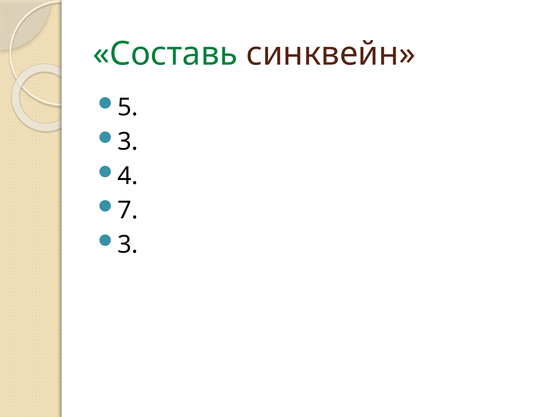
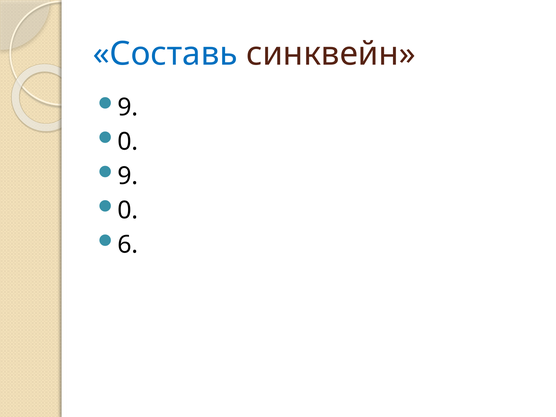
Составь colour: green -> blue
5 at (128, 107): 5 -> 9
3 at (128, 142): 3 -> 0
4 at (128, 176): 4 -> 9
7 at (128, 210): 7 -> 0
3 at (128, 245): 3 -> 6
